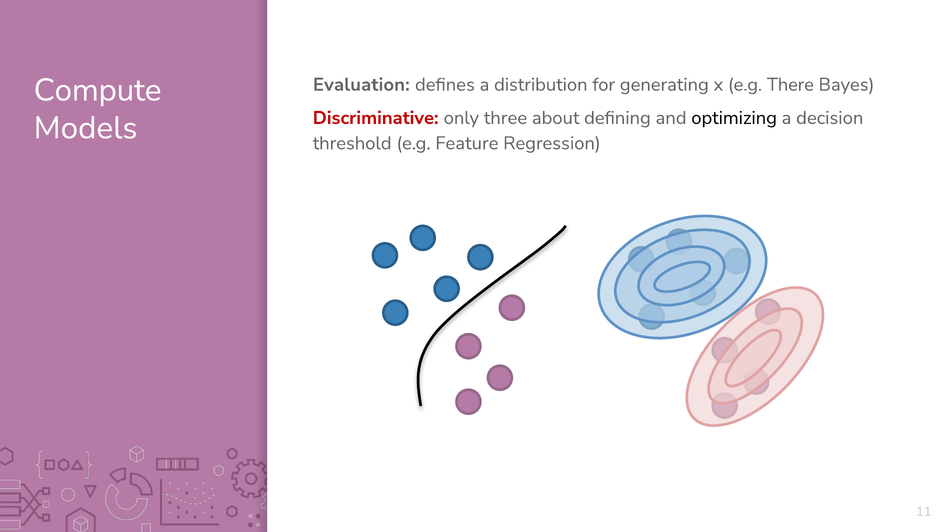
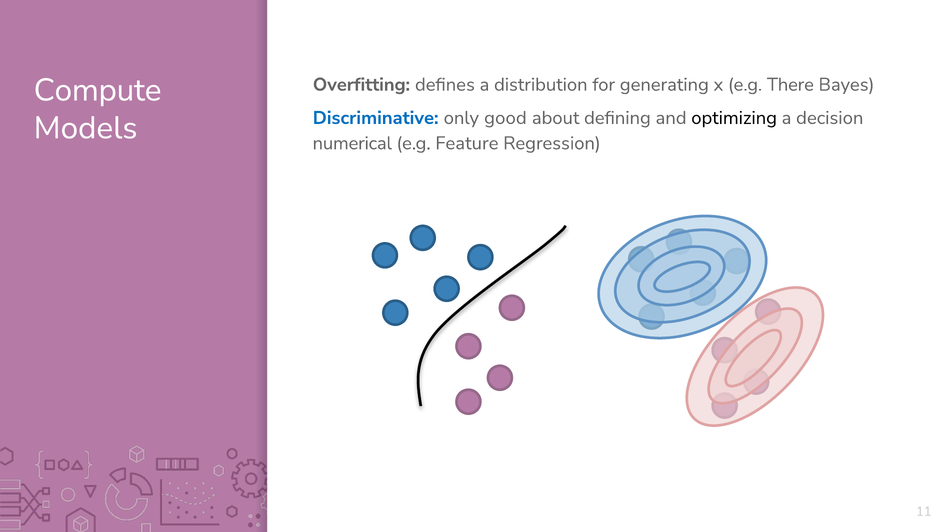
Evaluation: Evaluation -> Overfitting
Discriminative colour: red -> blue
three: three -> good
threshold: threshold -> numerical
